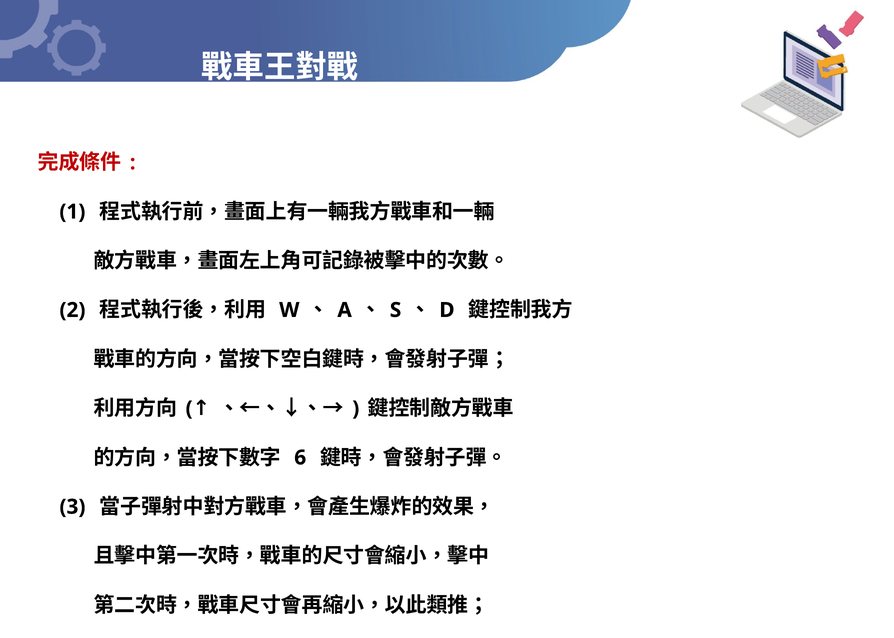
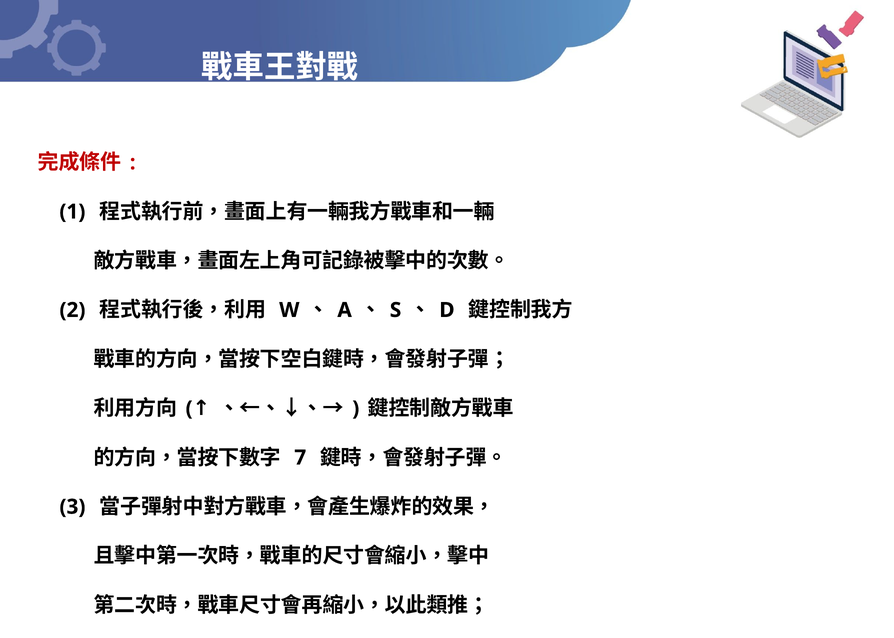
6: 6 -> 7
